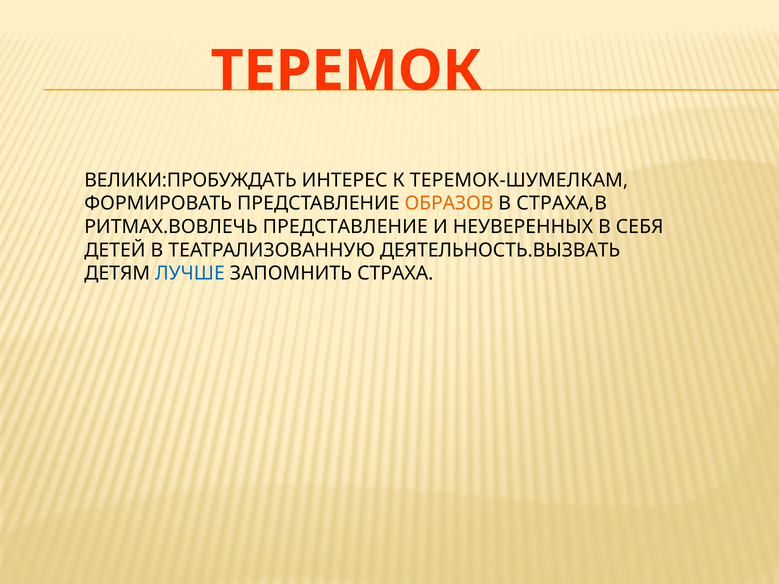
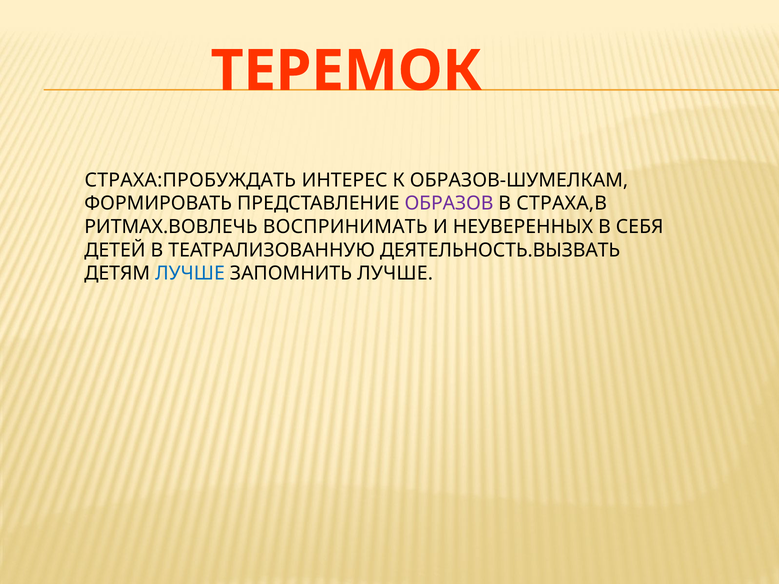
ВЕЛИКИ:ПРОБУЖДАТЬ: ВЕЛИКИ:ПРОБУЖДАТЬ -> СТРАХА:ПРОБУЖДАТЬ
ТЕРЕМОК-ШУМЕЛКАМ: ТЕРЕМОК-ШУМЕЛКАМ -> ОБРАЗОВ-ШУМЕЛКАМ
ОБРАЗОВ colour: orange -> purple
РИТМАХ.ВОВЛЕЧЬ ПРЕДСТАВЛЕНИЕ: ПРЕДСТАВЛЕНИЕ -> ВОСПРИНИМАТЬ
ЗАПОМНИТЬ СТРАХА: СТРАХА -> ЛУЧШЕ
